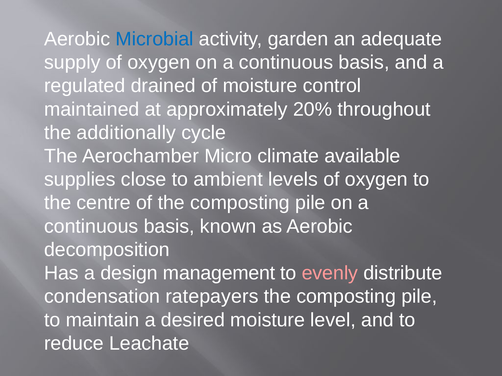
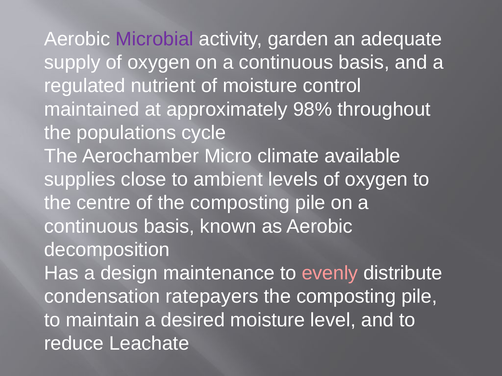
Microbial colour: blue -> purple
drained: drained -> nutrient
20%: 20% -> 98%
additionally: additionally -> populations
management: management -> maintenance
